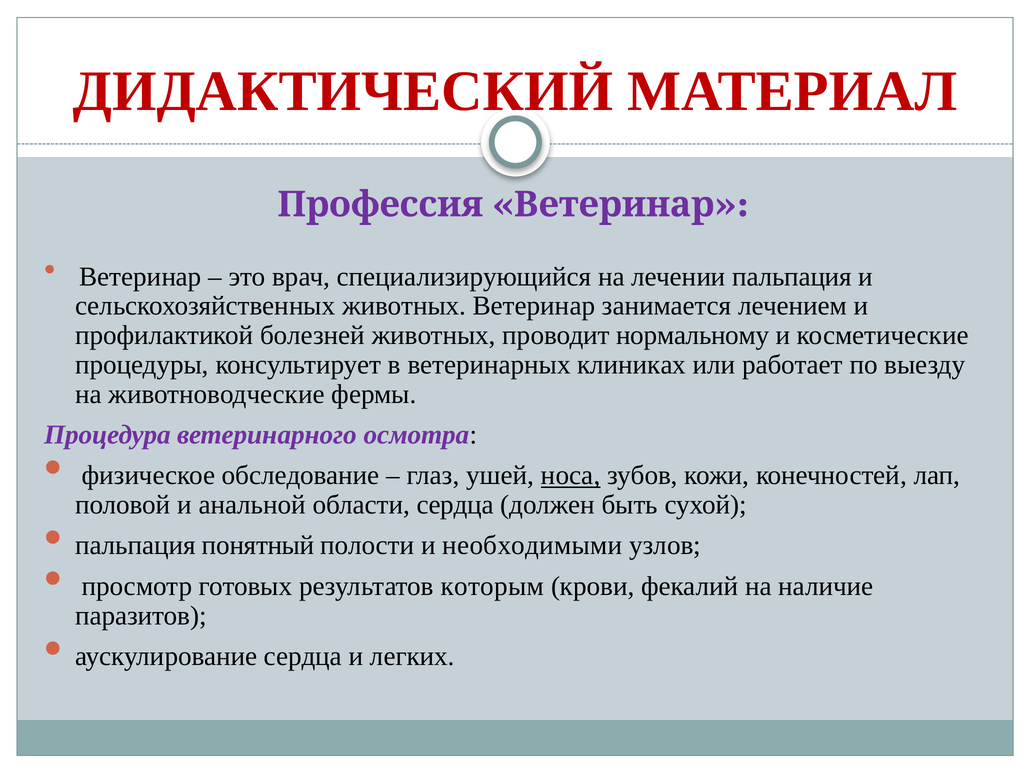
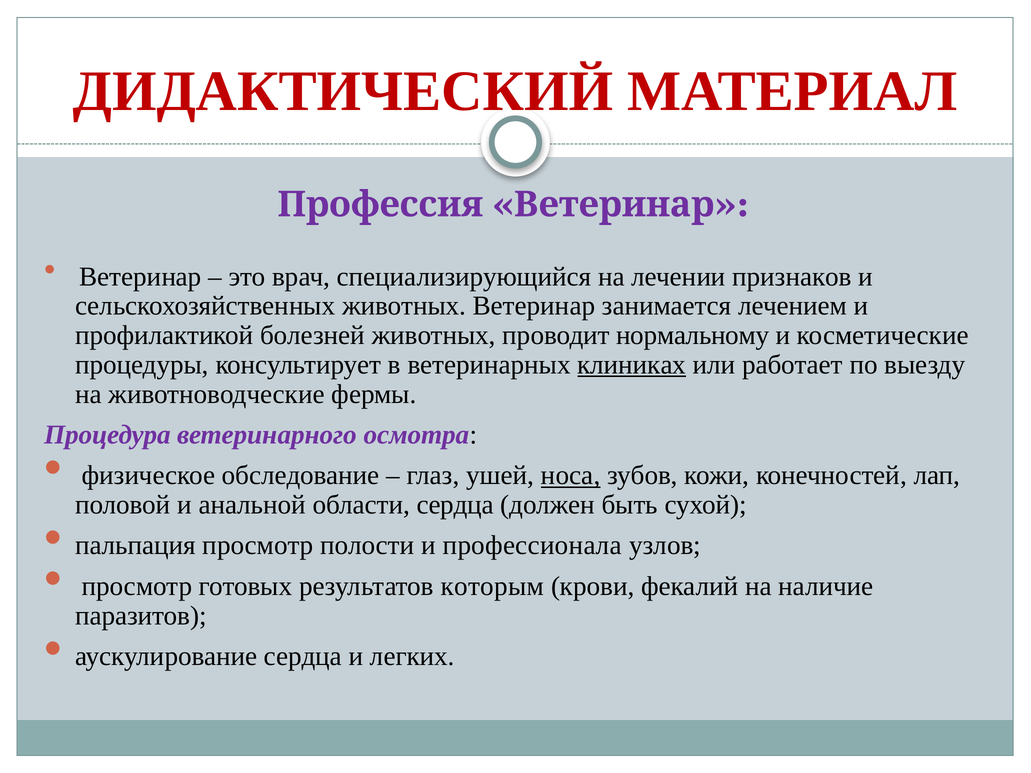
лечении пальпация: пальпация -> признаков
клиниках underline: none -> present
пальпация понятный: понятный -> просмотр
необходимыми: необходимыми -> профессионала
